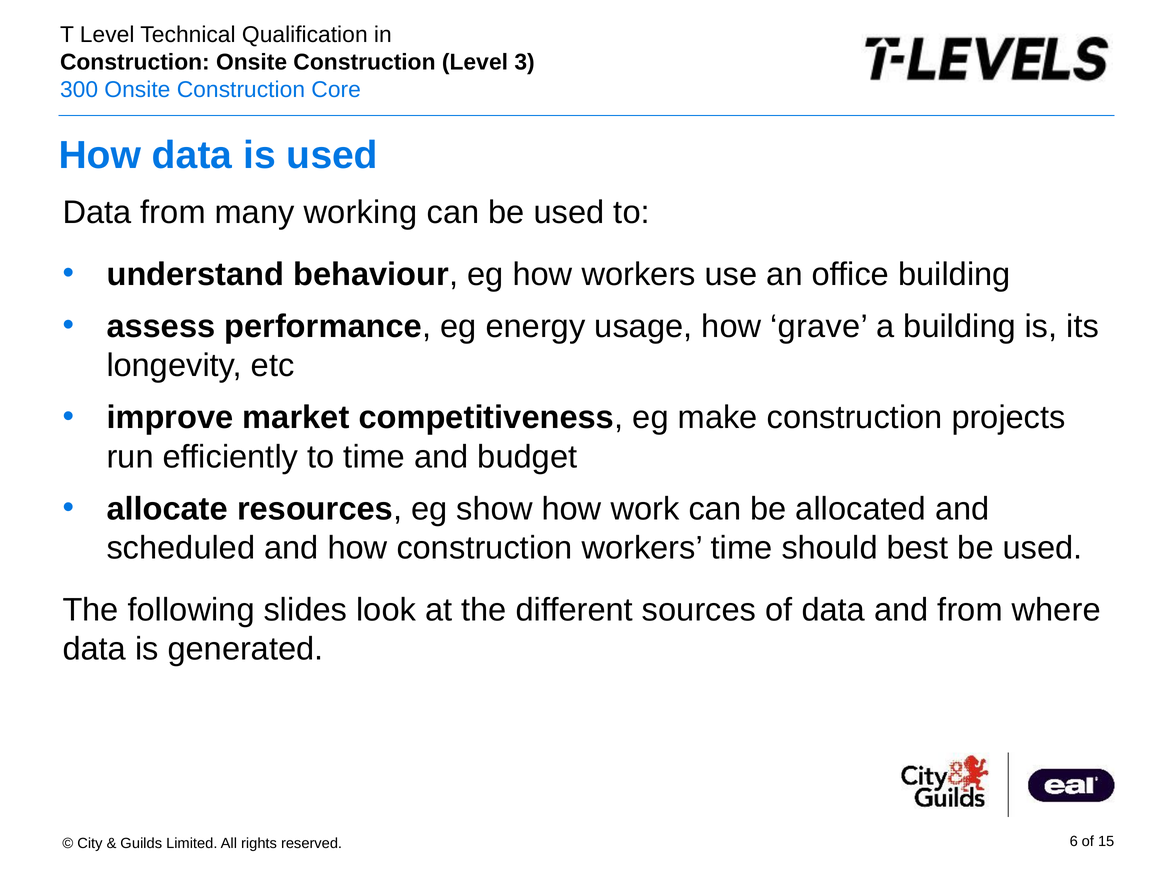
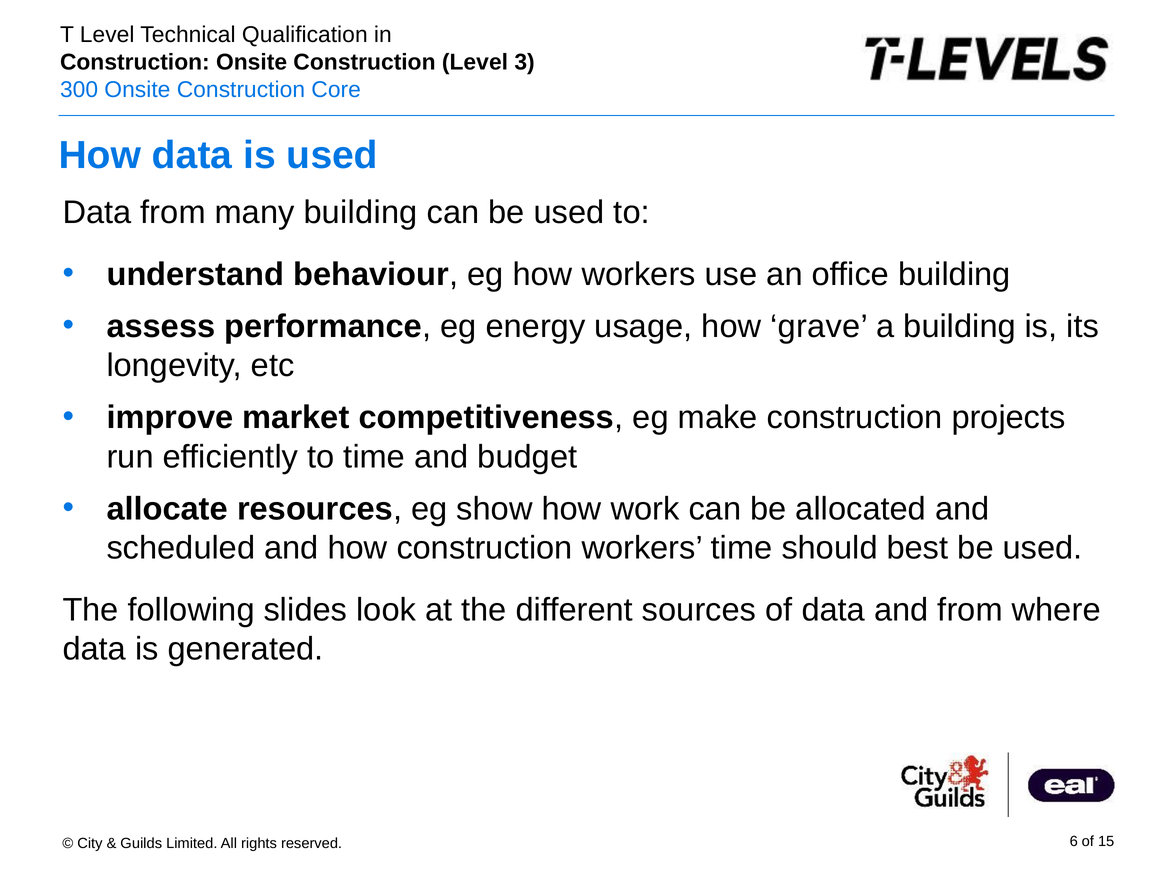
many working: working -> building
